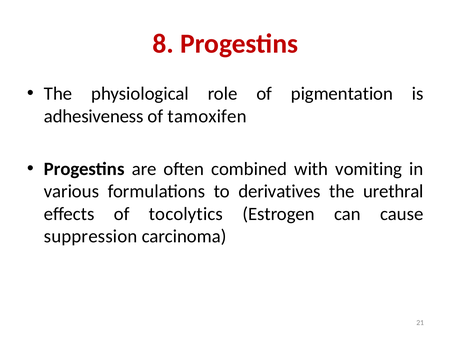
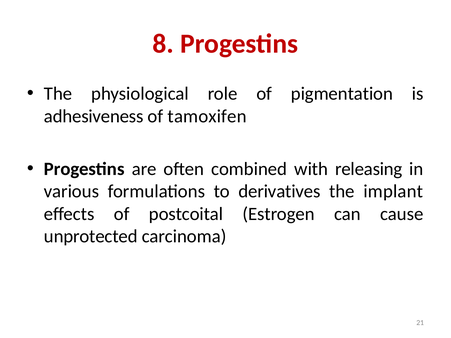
vomiting: vomiting -> releasing
urethral: urethral -> implant
tocolytics: tocolytics -> postcoital
suppression: suppression -> unprotected
